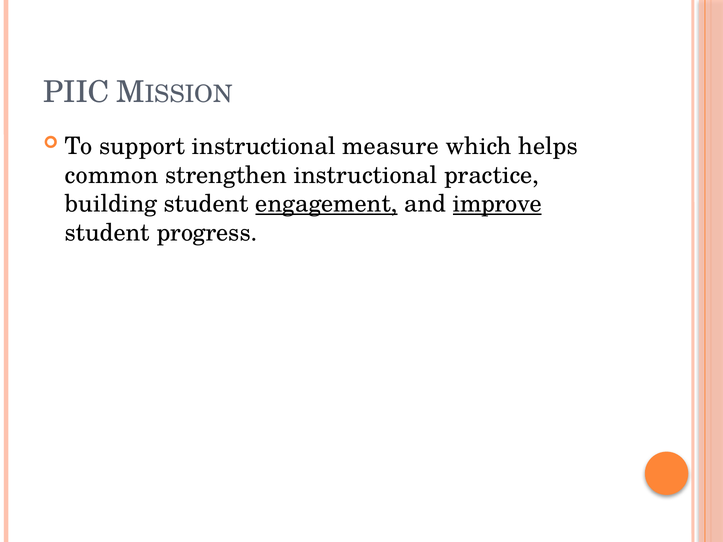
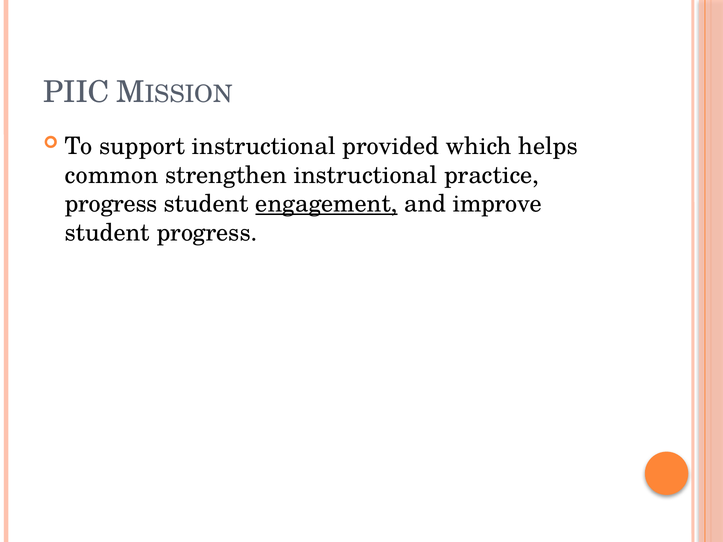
measure: measure -> provided
building at (111, 204): building -> progress
improve underline: present -> none
